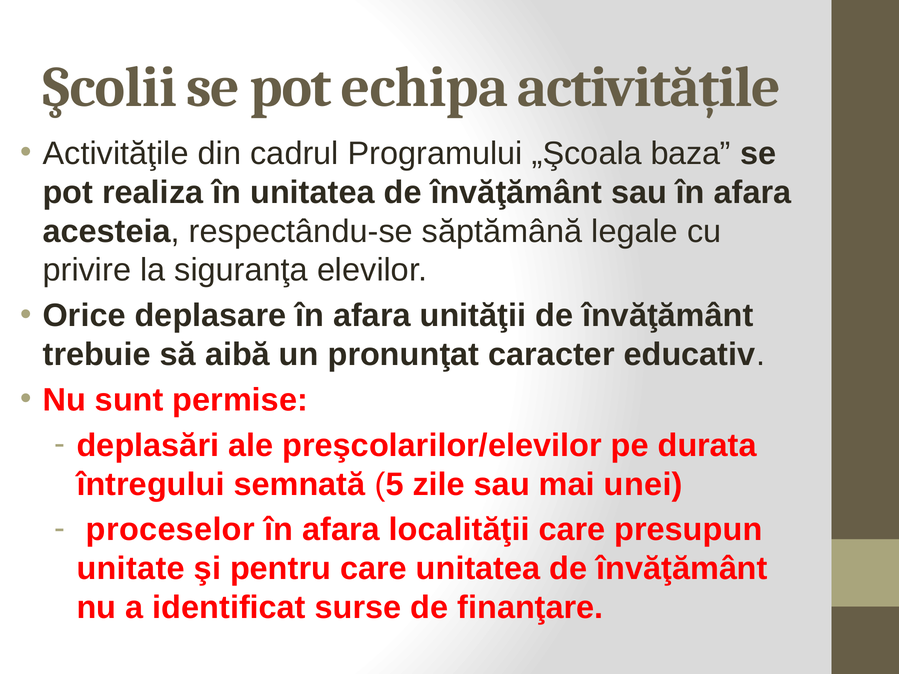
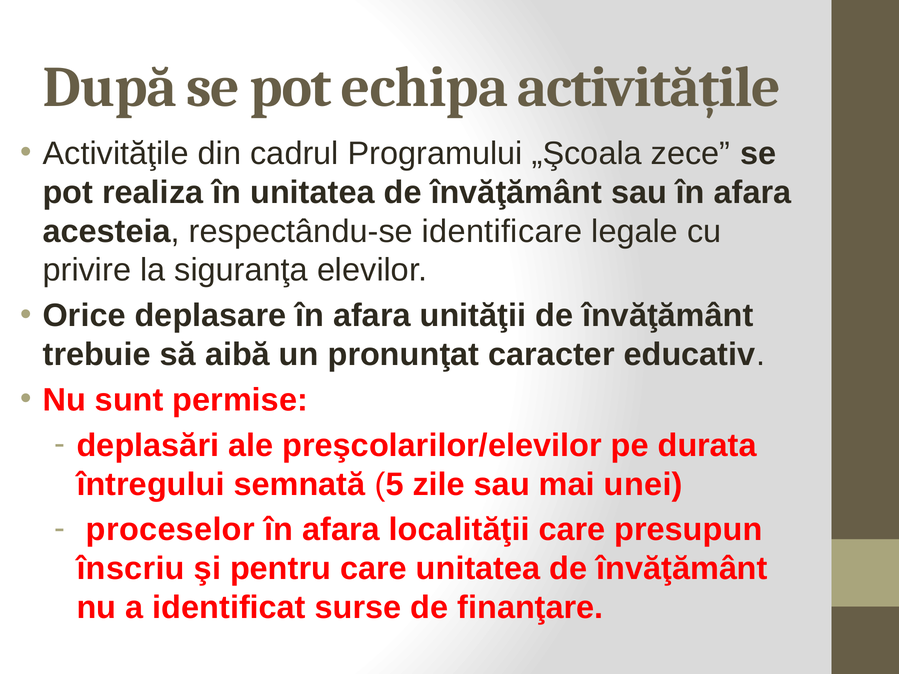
Şcolii: Şcolii -> După
baza: baza -> zece
săptămână: săptămână -> identificare
unitate: unitate -> înscriu
